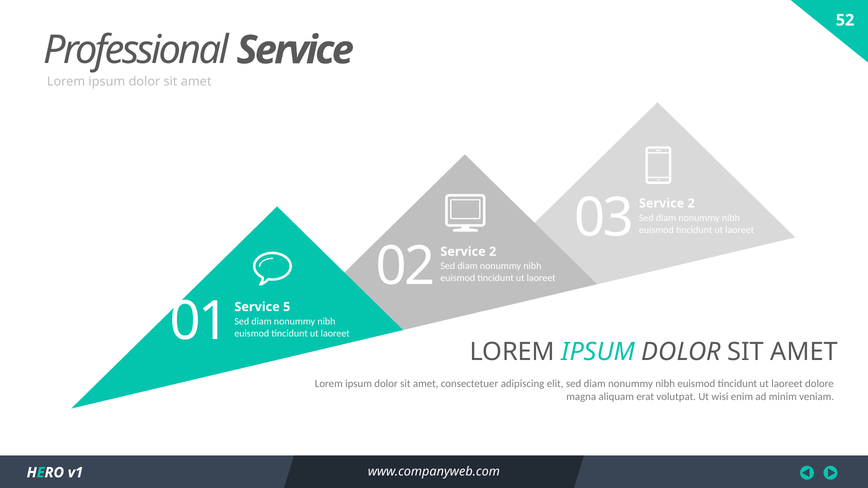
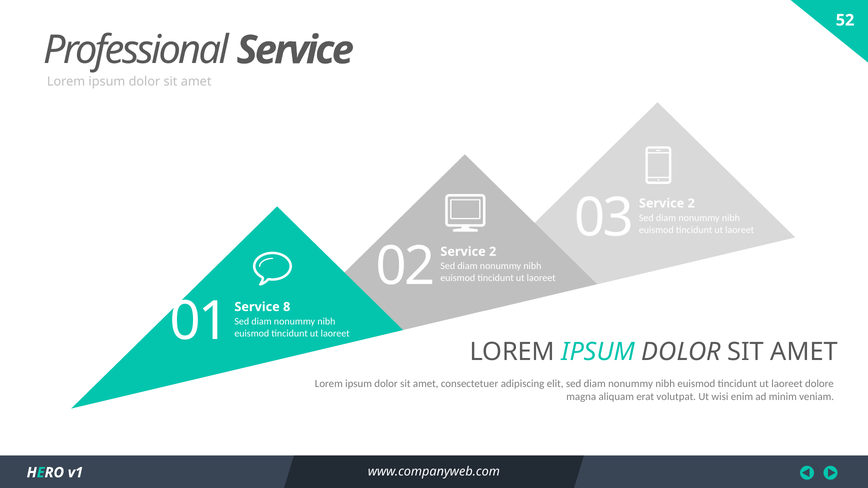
5: 5 -> 8
